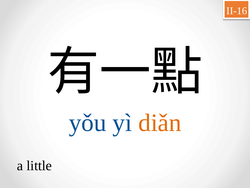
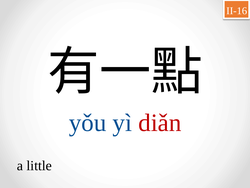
diǎn colour: orange -> red
